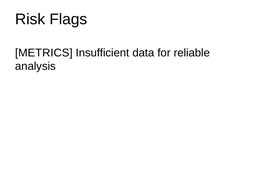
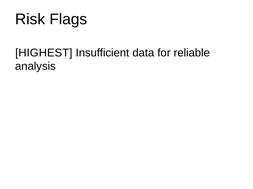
METRICS: METRICS -> HIGHEST
